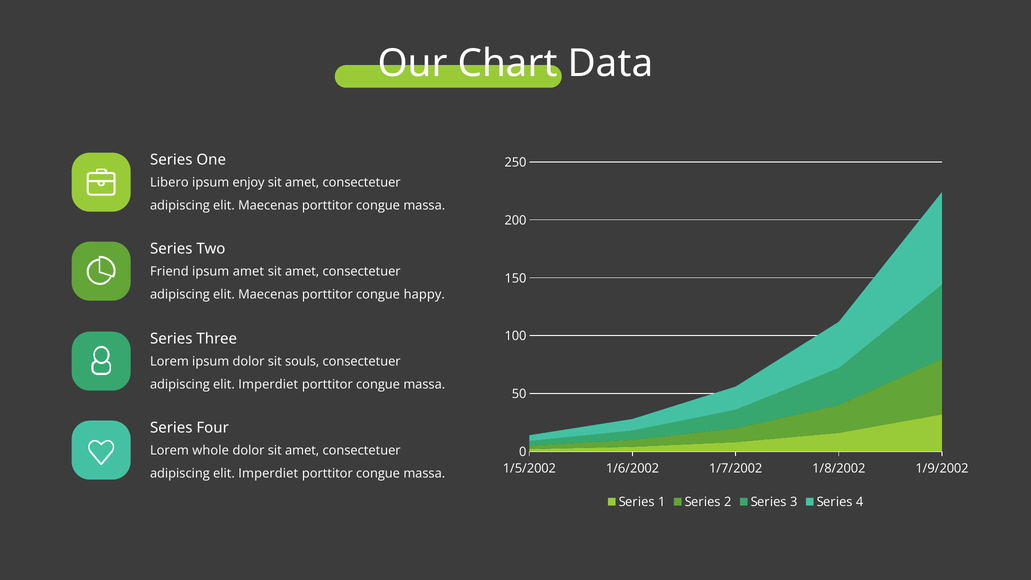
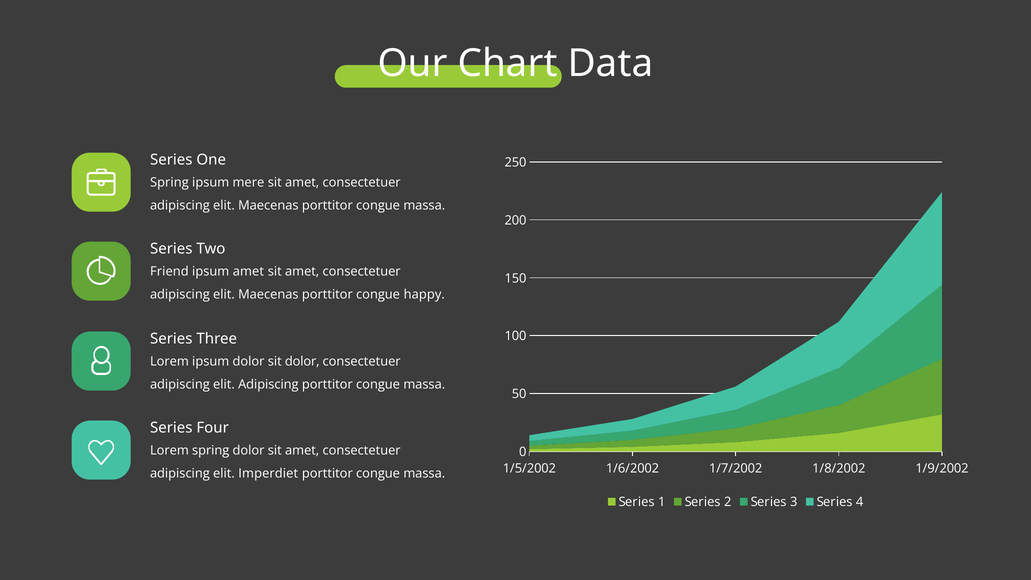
Libero at (169, 182): Libero -> Spring
enjoy: enjoy -> mere
sit souls: souls -> dolor
Imperdiet at (268, 385): Imperdiet -> Adipiscing
Lorem whole: whole -> spring
